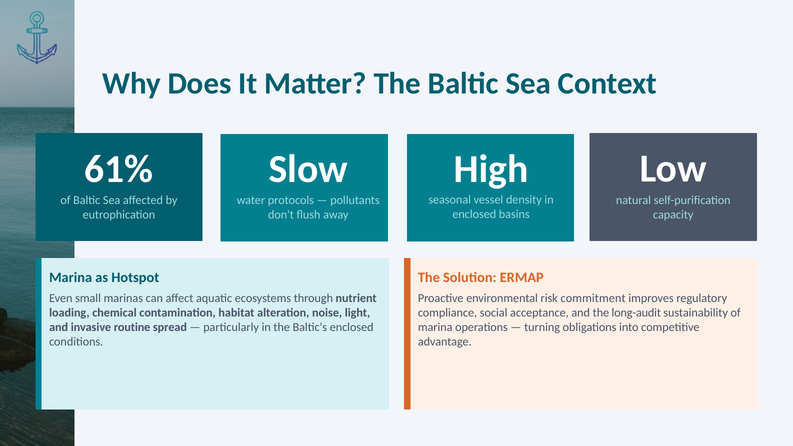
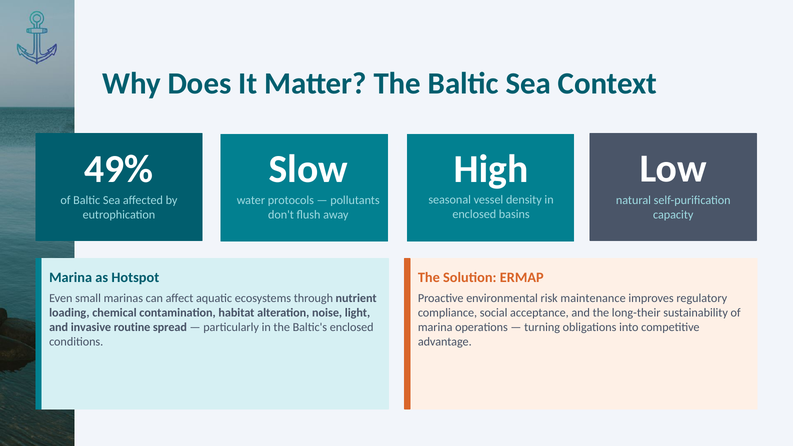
61%: 61% -> 49%
commitment: commitment -> maintenance
long-audit: long-audit -> long-their
